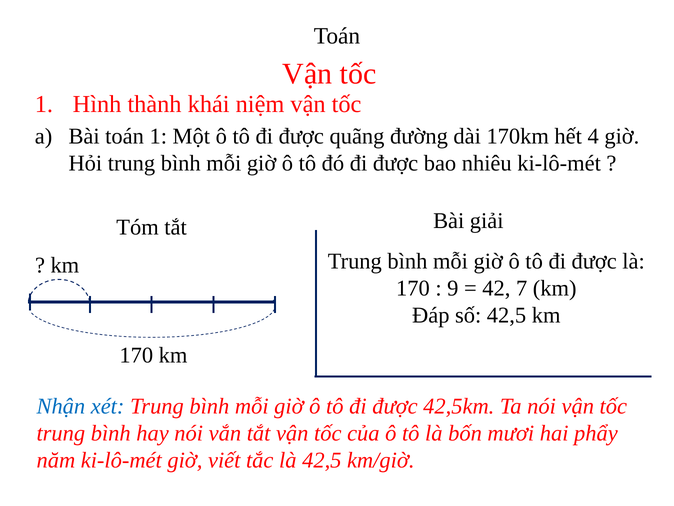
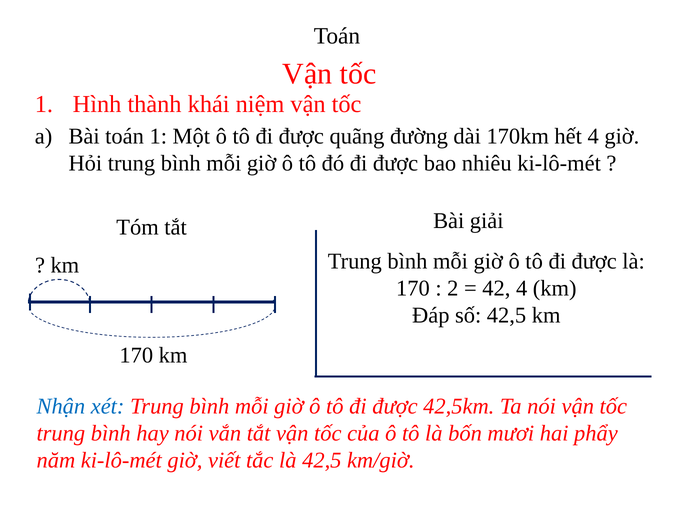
9: 9 -> 2
42 7: 7 -> 4
